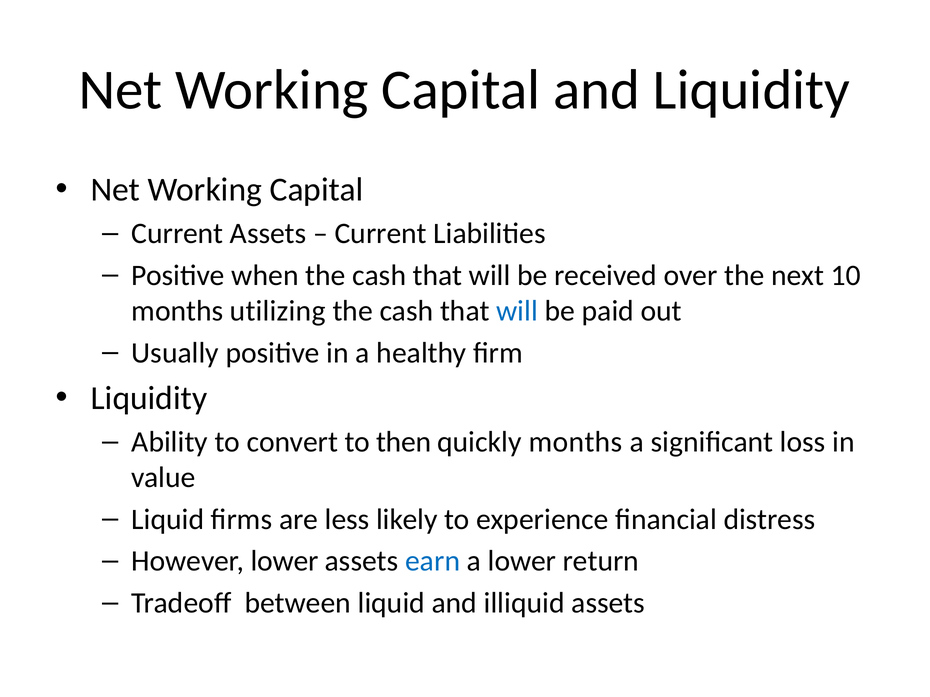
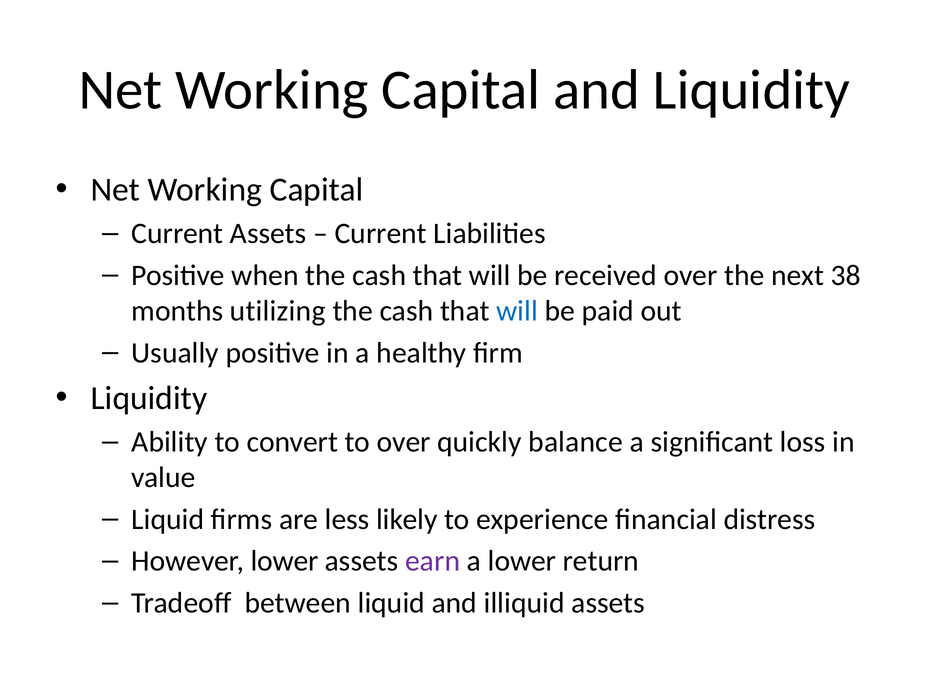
10: 10 -> 38
to then: then -> over
quickly months: months -> balance
earn colour: blue -> purple
